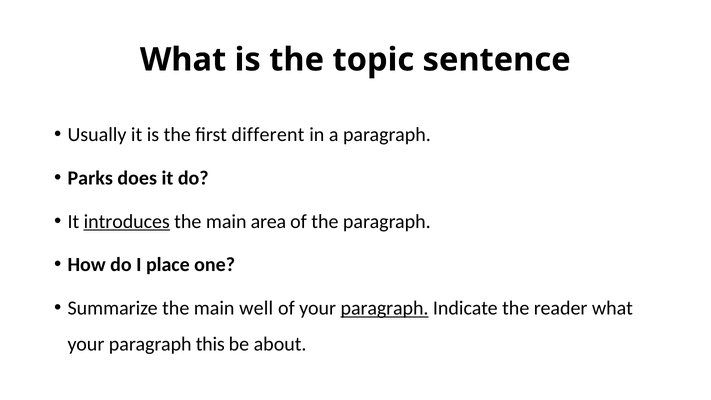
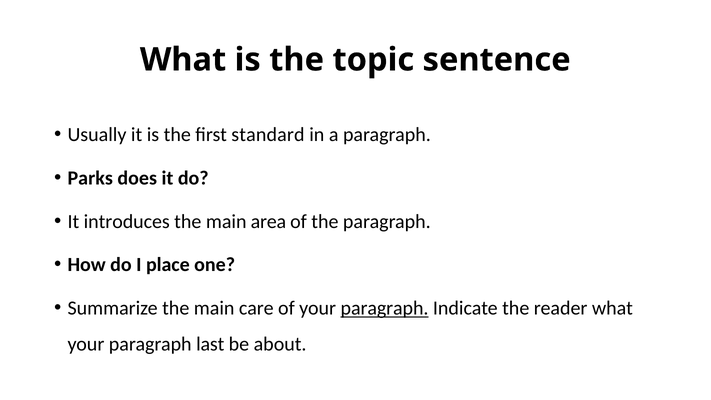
different: different -> standard
introduces underline: present -> none
well: well -> care
this: this -> last
